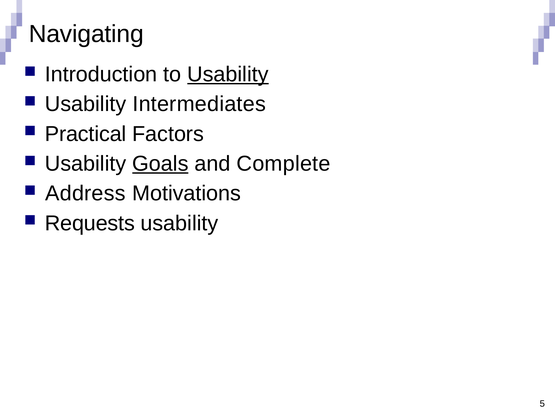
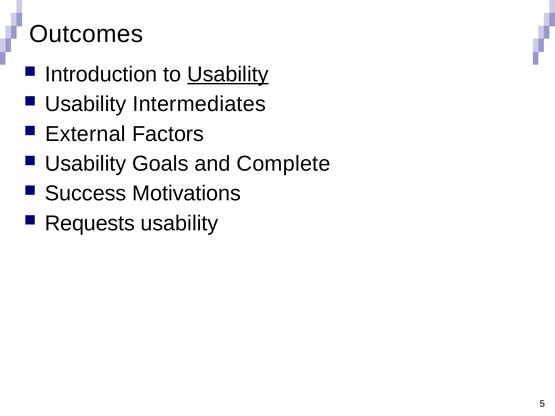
Navigating: Navigating -> Outcomes
Practical: Practical -> External
Goals underline: present -> none
Address: Address -> Success
